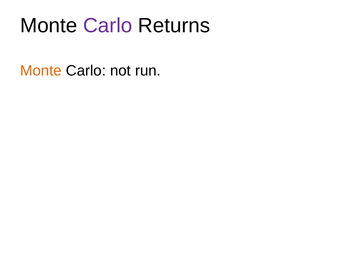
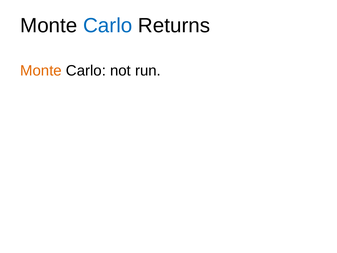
Carlo at (108, 26) colour: purple -> blue
